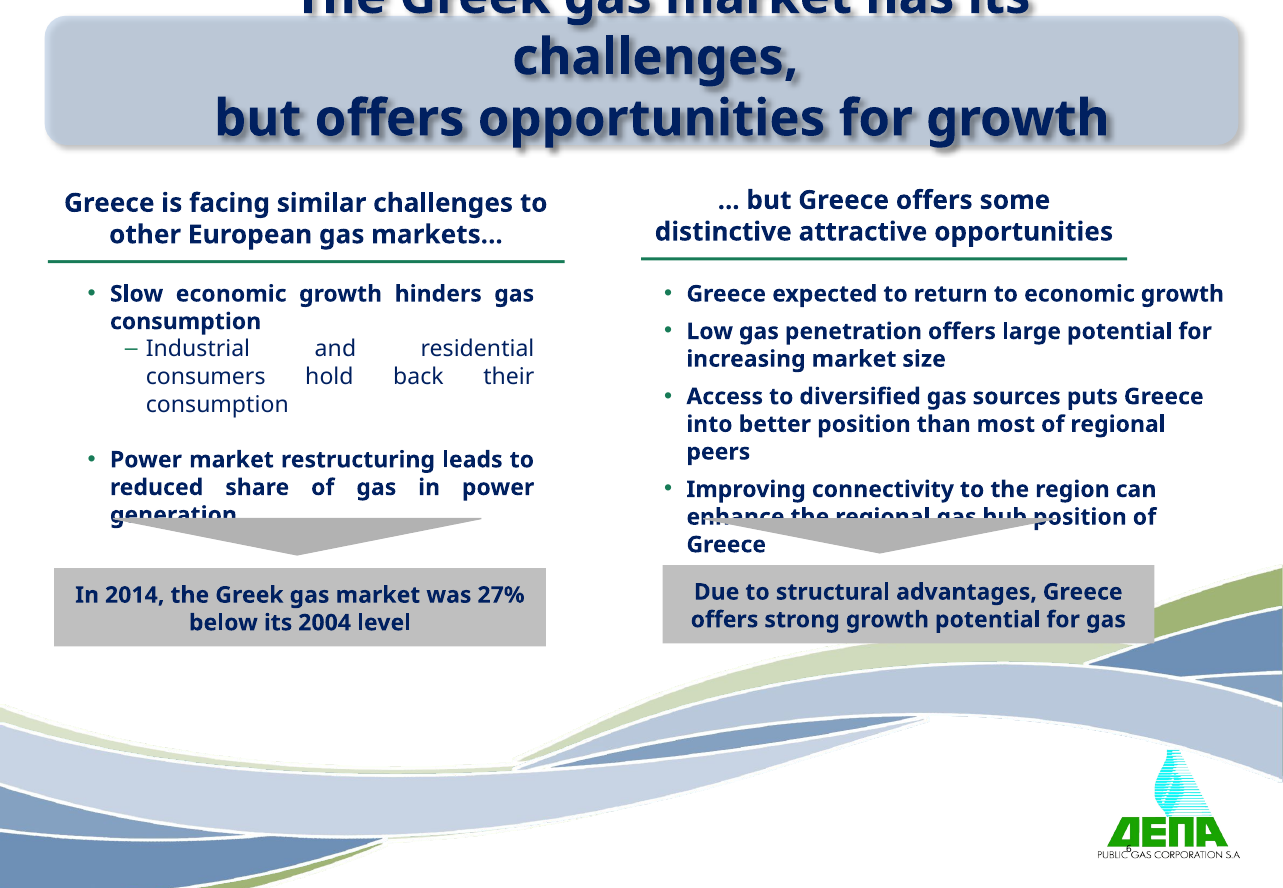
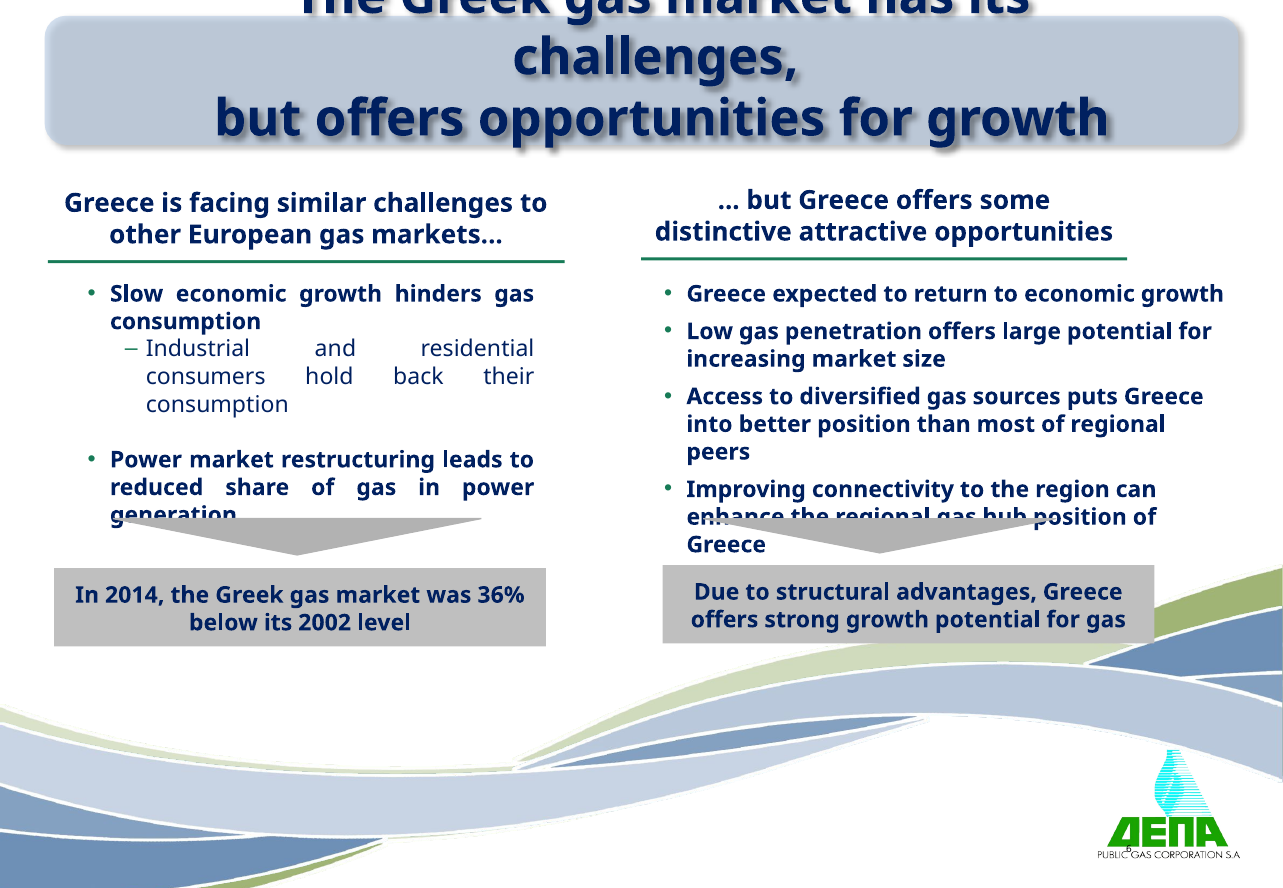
27%: 27% -> 36%
2004: 2004 -> 2002
